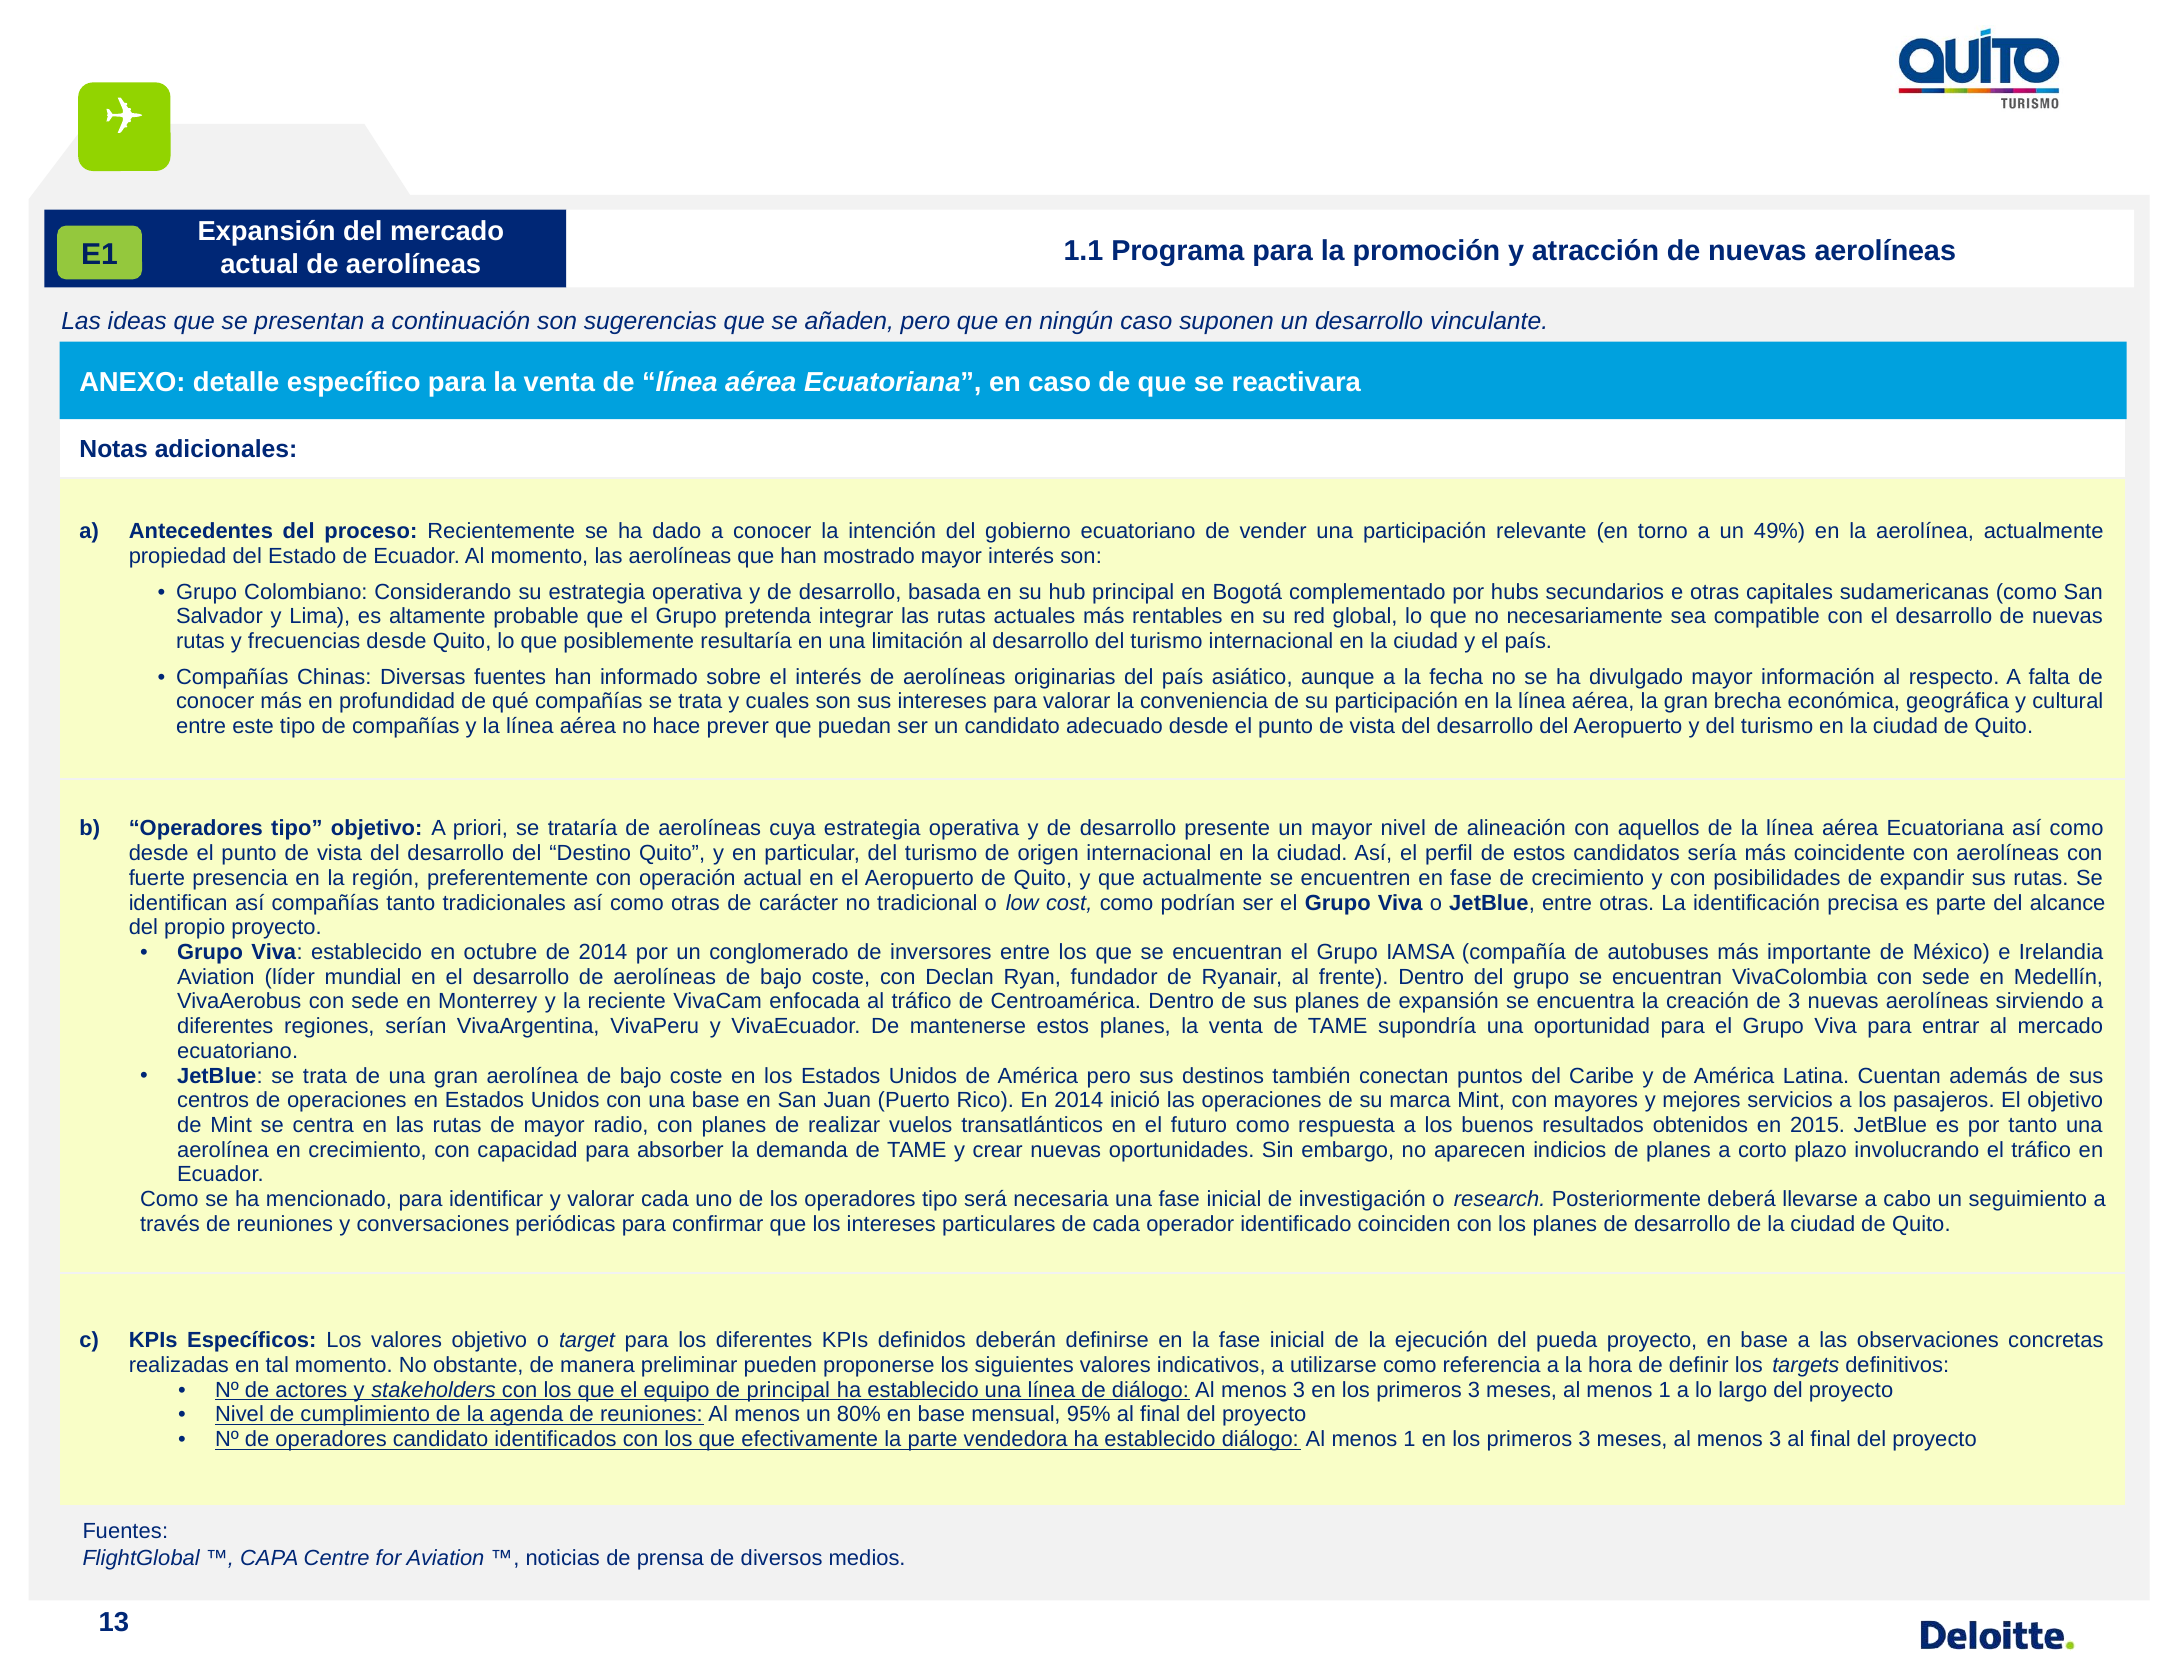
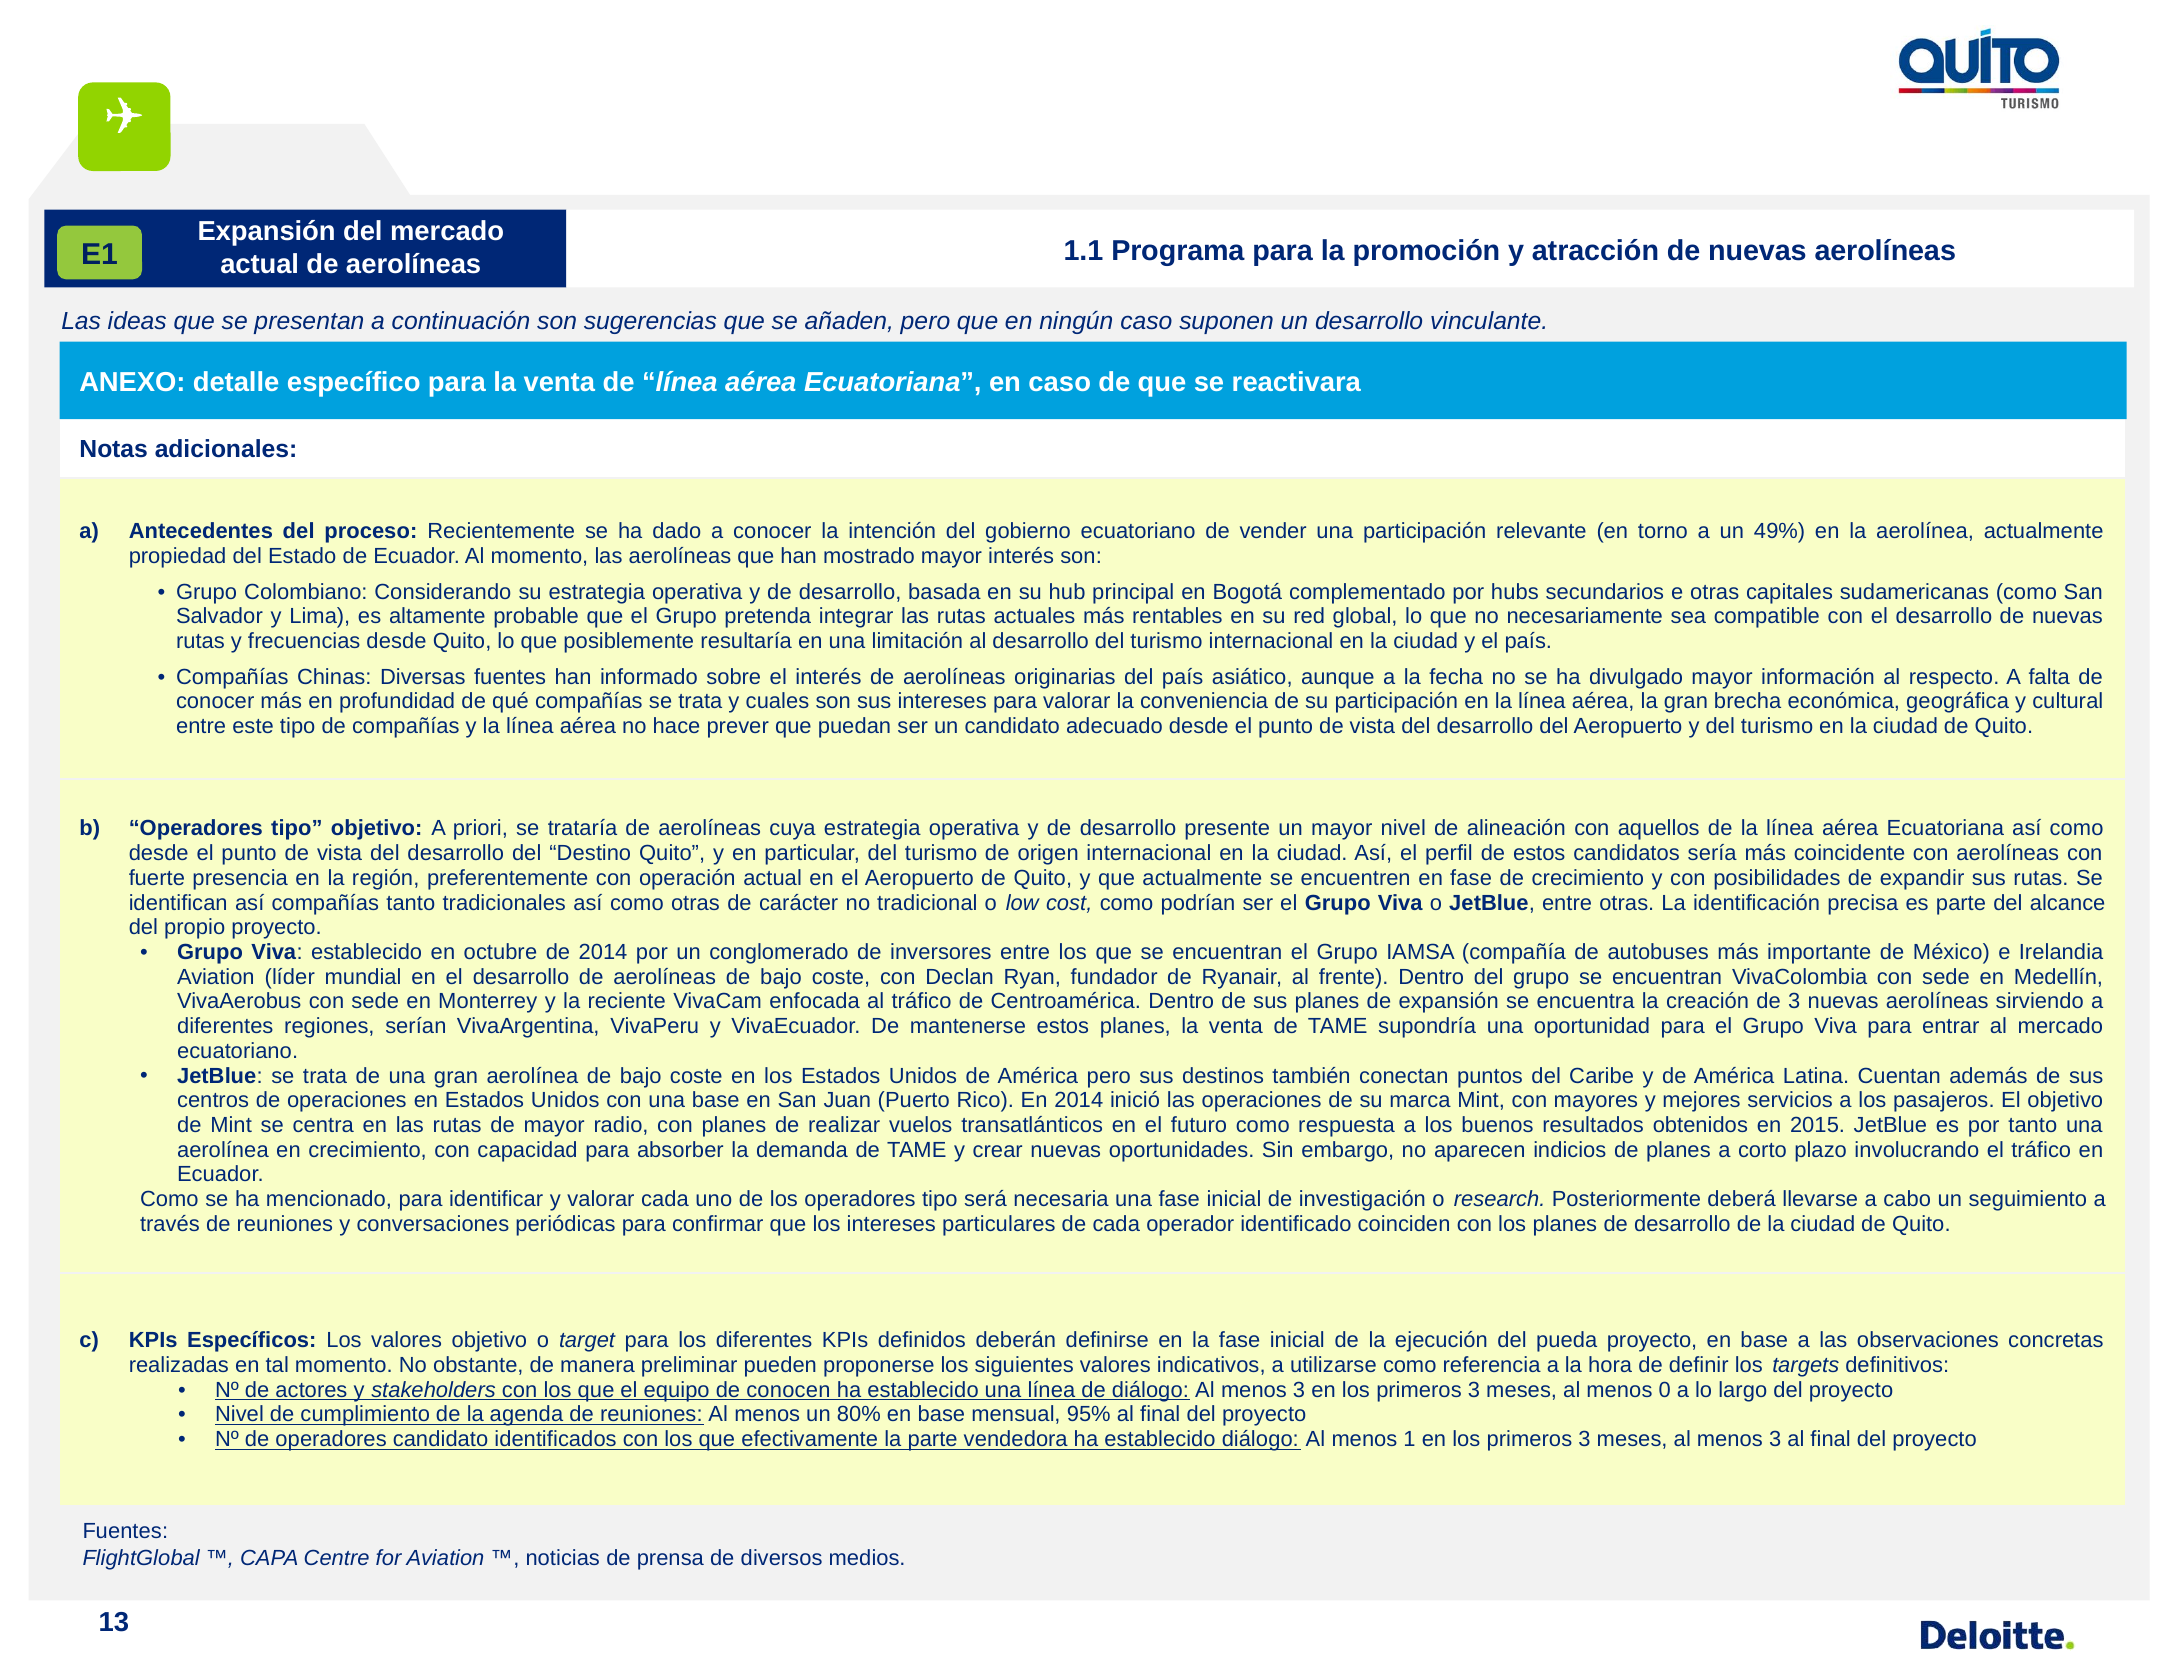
de principal: principal -> conocen
meses al menos 1: 1 -> 0
